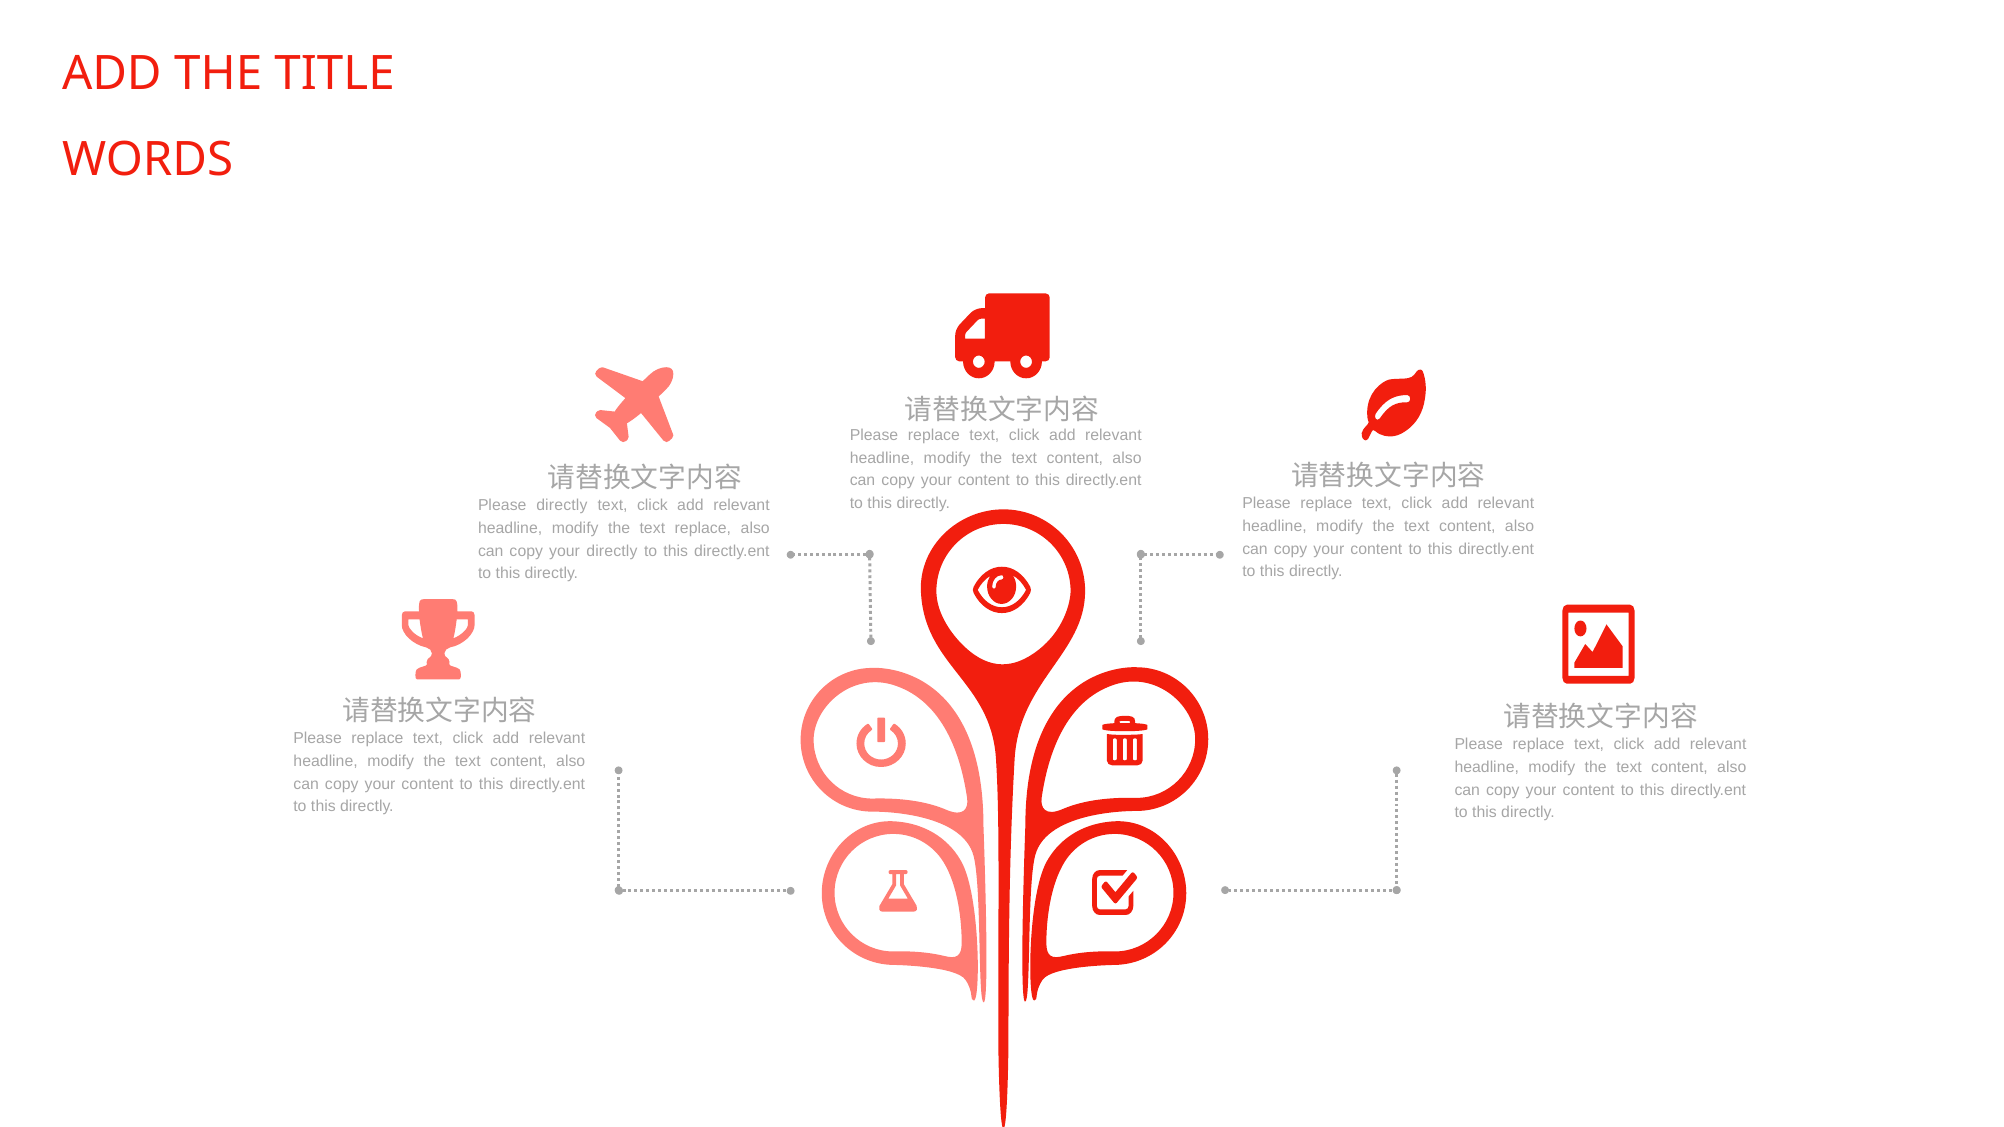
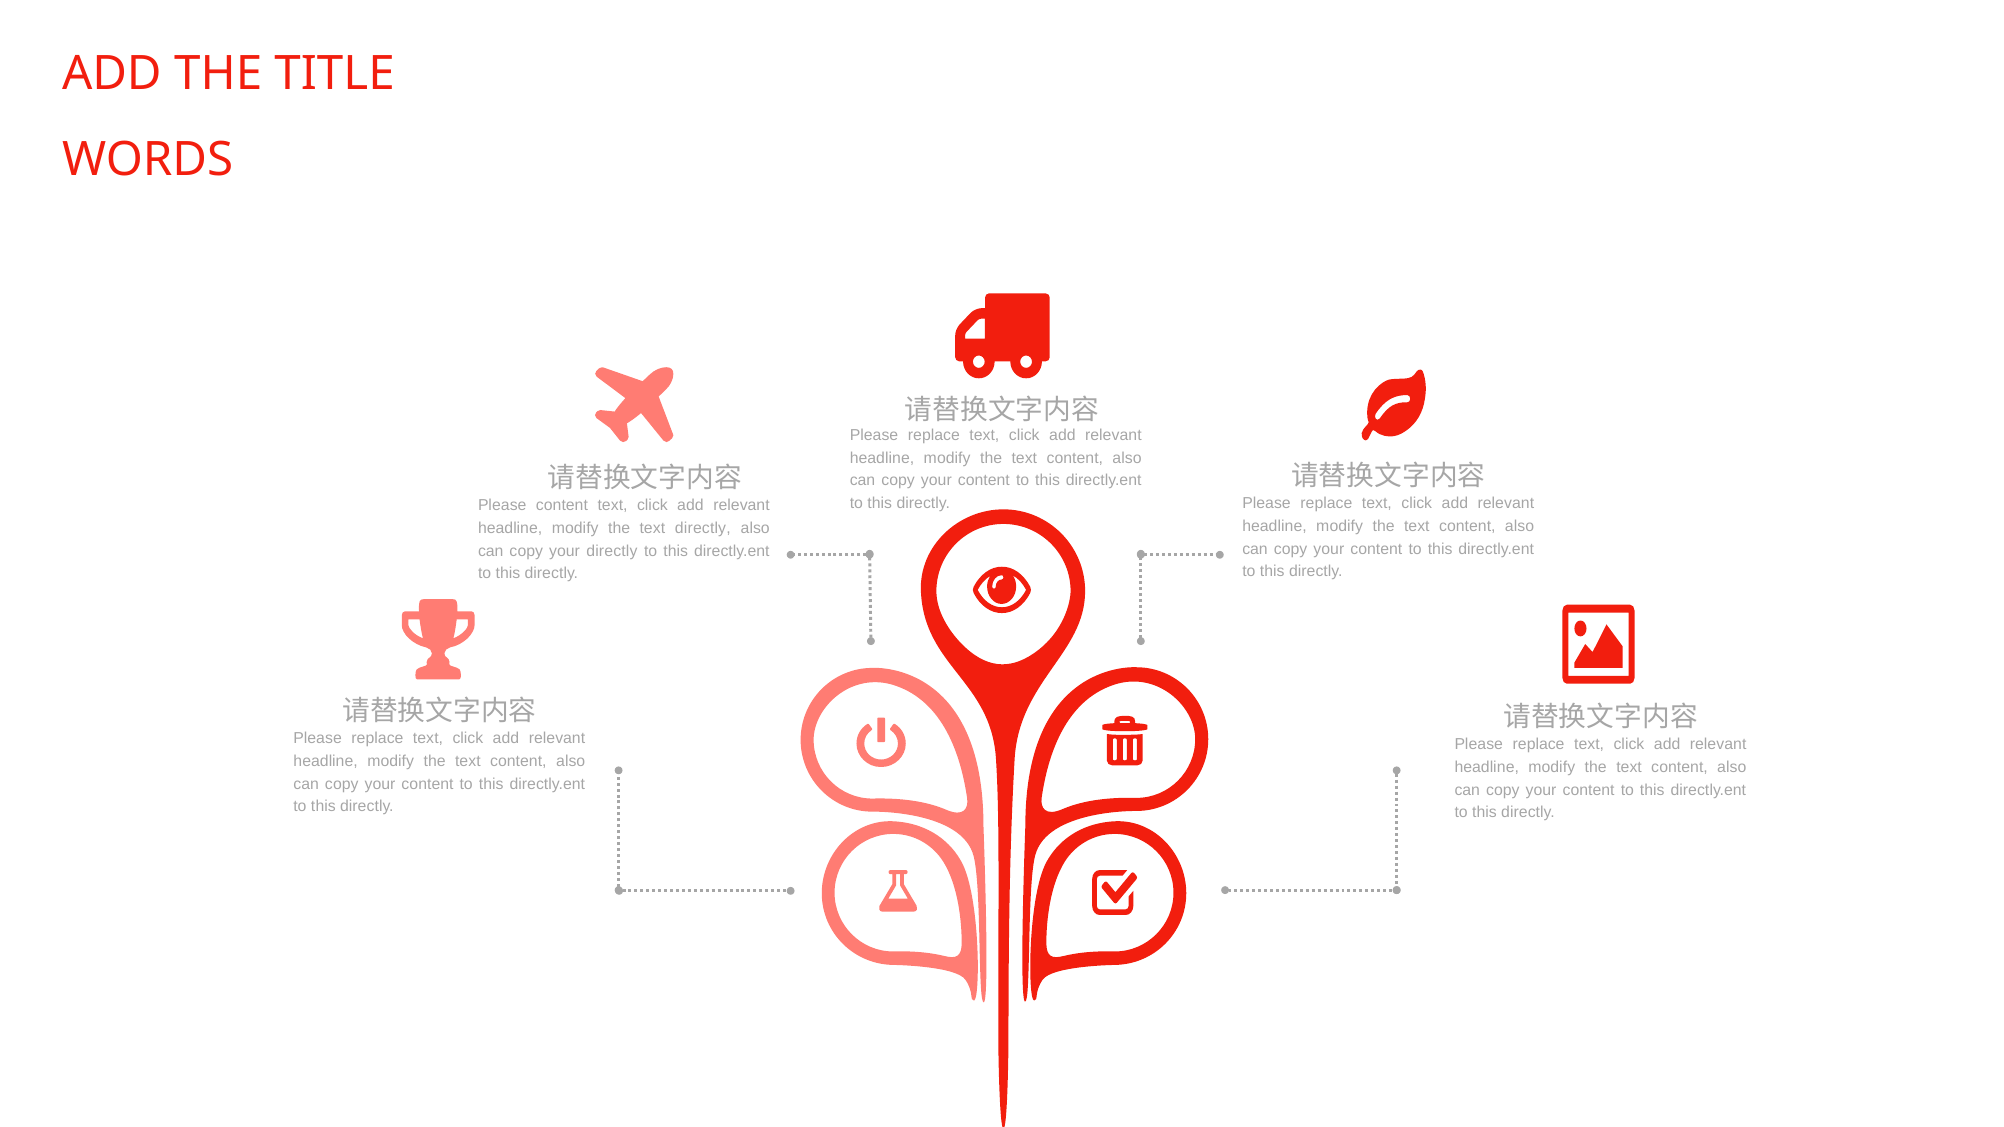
Please directly: directly -> content
text replace: replace -> directly
